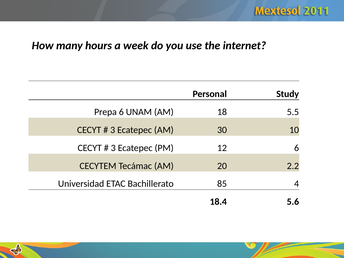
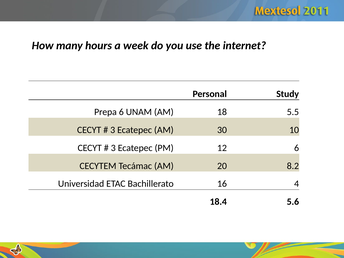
2.2: 2.2 -> 8.2
85: 85 -> 16
